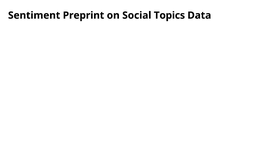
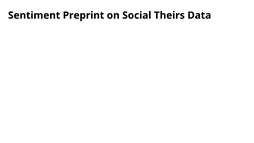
Topics: Topics -> Theirs
